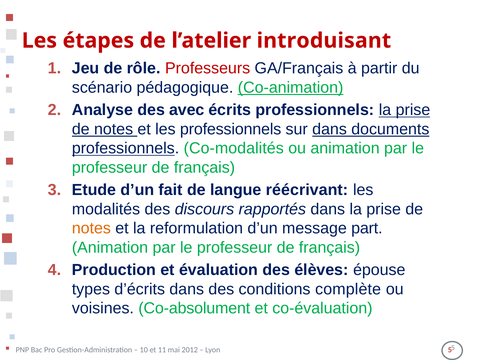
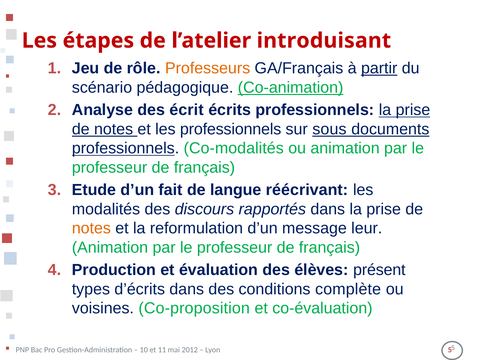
Professeurs colour: red -> orange
partir underline: none -> present
avec: avec -> écrit
sur dans: dans -> sous
part: part -> leur
épouse: épouse -> présent
Co-absolument: Co-absolument -> Co-proposition
